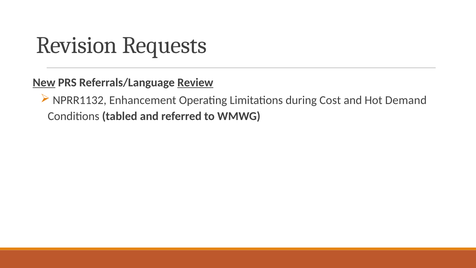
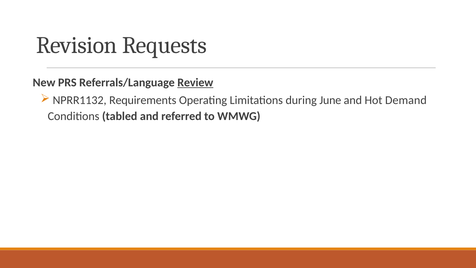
New underline: present -> none
Enhancement: Enhancement -> Requirements
Cost: Cost -> June
